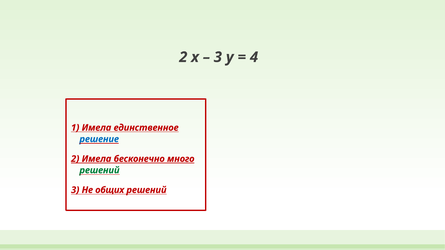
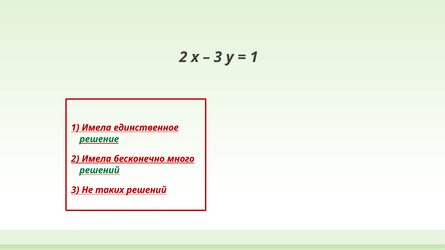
4 at (254, 57): 4 -> 1
решение colour: blue -> green
общих: общих -> таких
